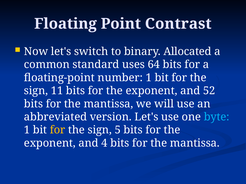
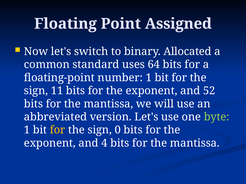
Contrast: Contrast -> Assigned
byte colour: light blue -> light green
5: 5 -> 0
